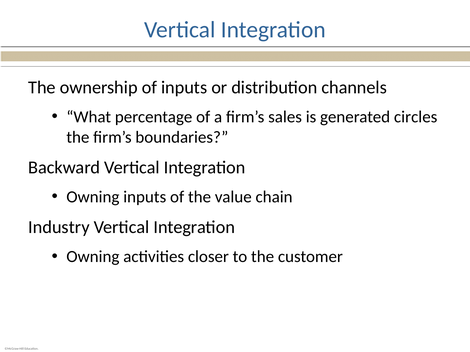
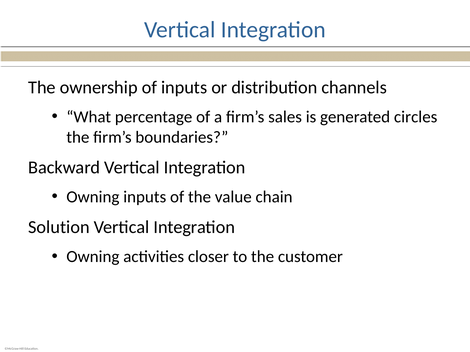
Industry: Industry -> Solution
